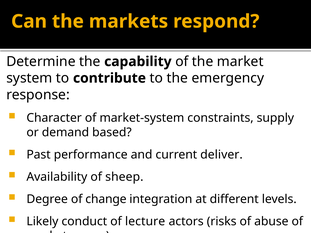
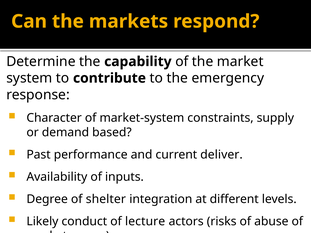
sheep: sheep -> inputs
change: change -> shelter
